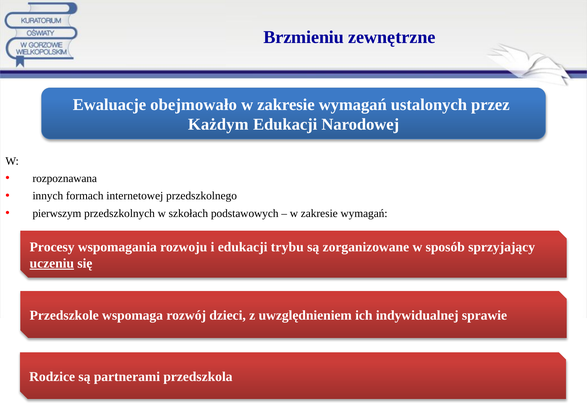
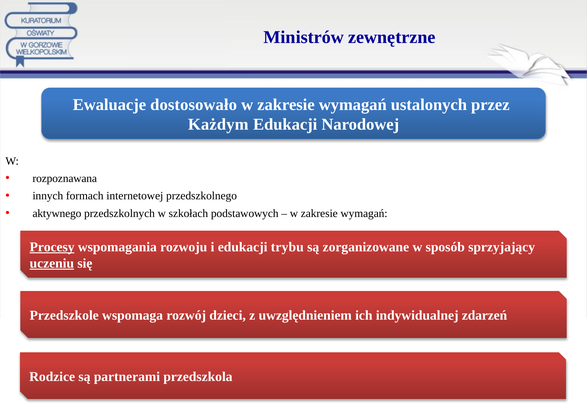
Brzmieniu: Brzmieniu -> Ministrów
obejmowało: obejmowało -> dostosowało
pierwszym: pierwszym -> aktywnego
Procesy underline: none -> present
sprawie: sprawie -> zdarzeń
